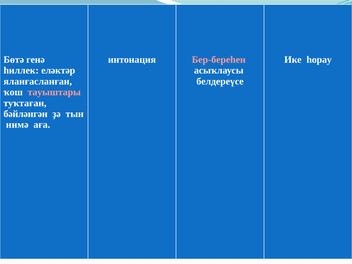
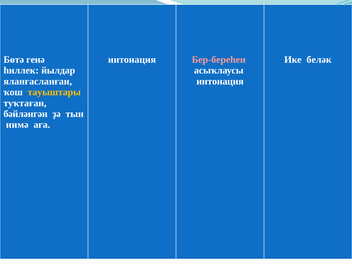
һорау: һорау -> беләк
еләктәр: еләктәр -> йылдар
белдереүсе at (220, 81): белдереүсе -> интонация
тауыштары colour: pink -> yellow
